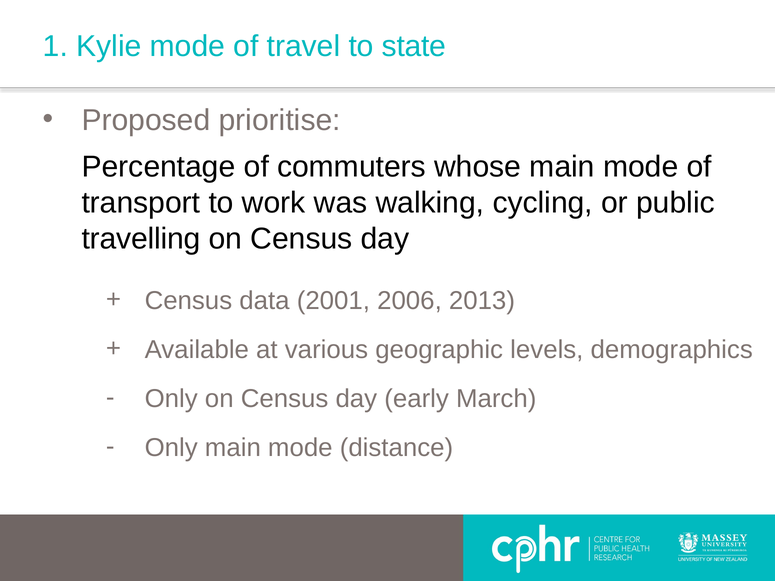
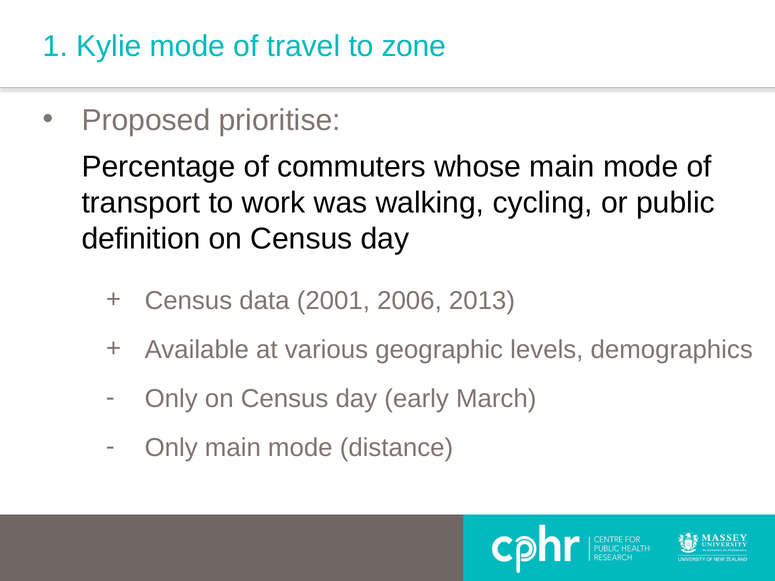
state: state -> zone
travelling: travelling -> definition
